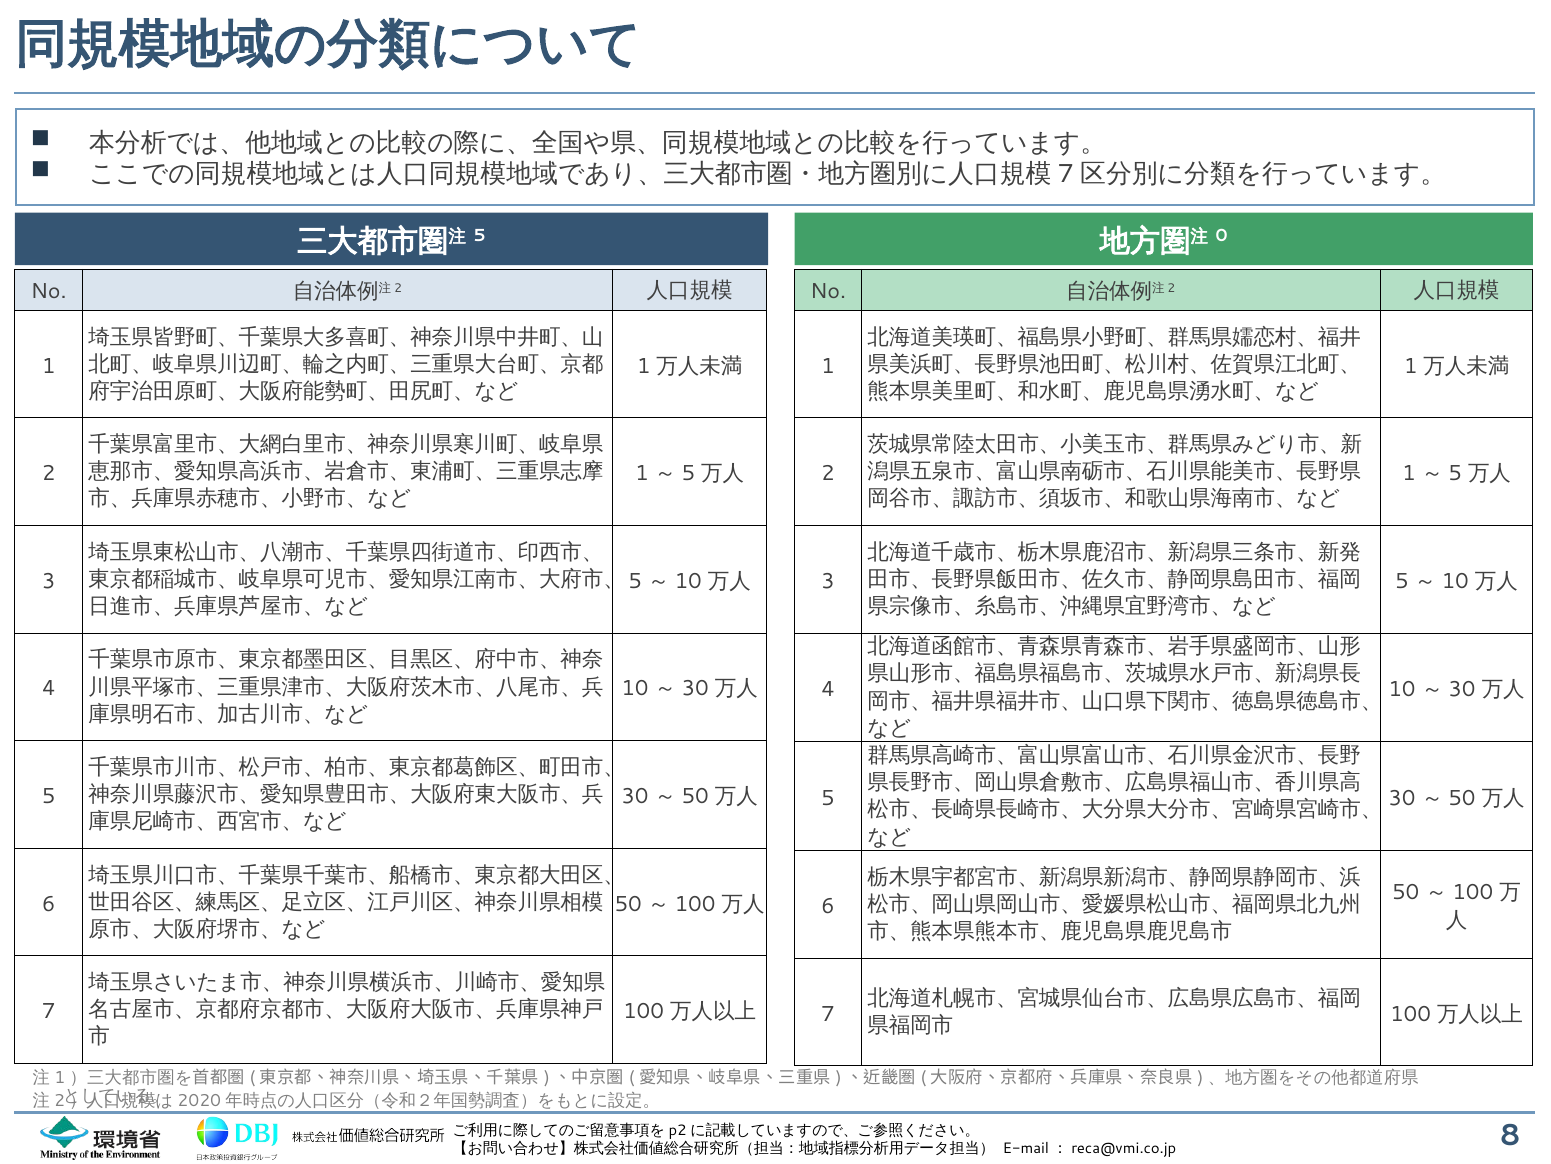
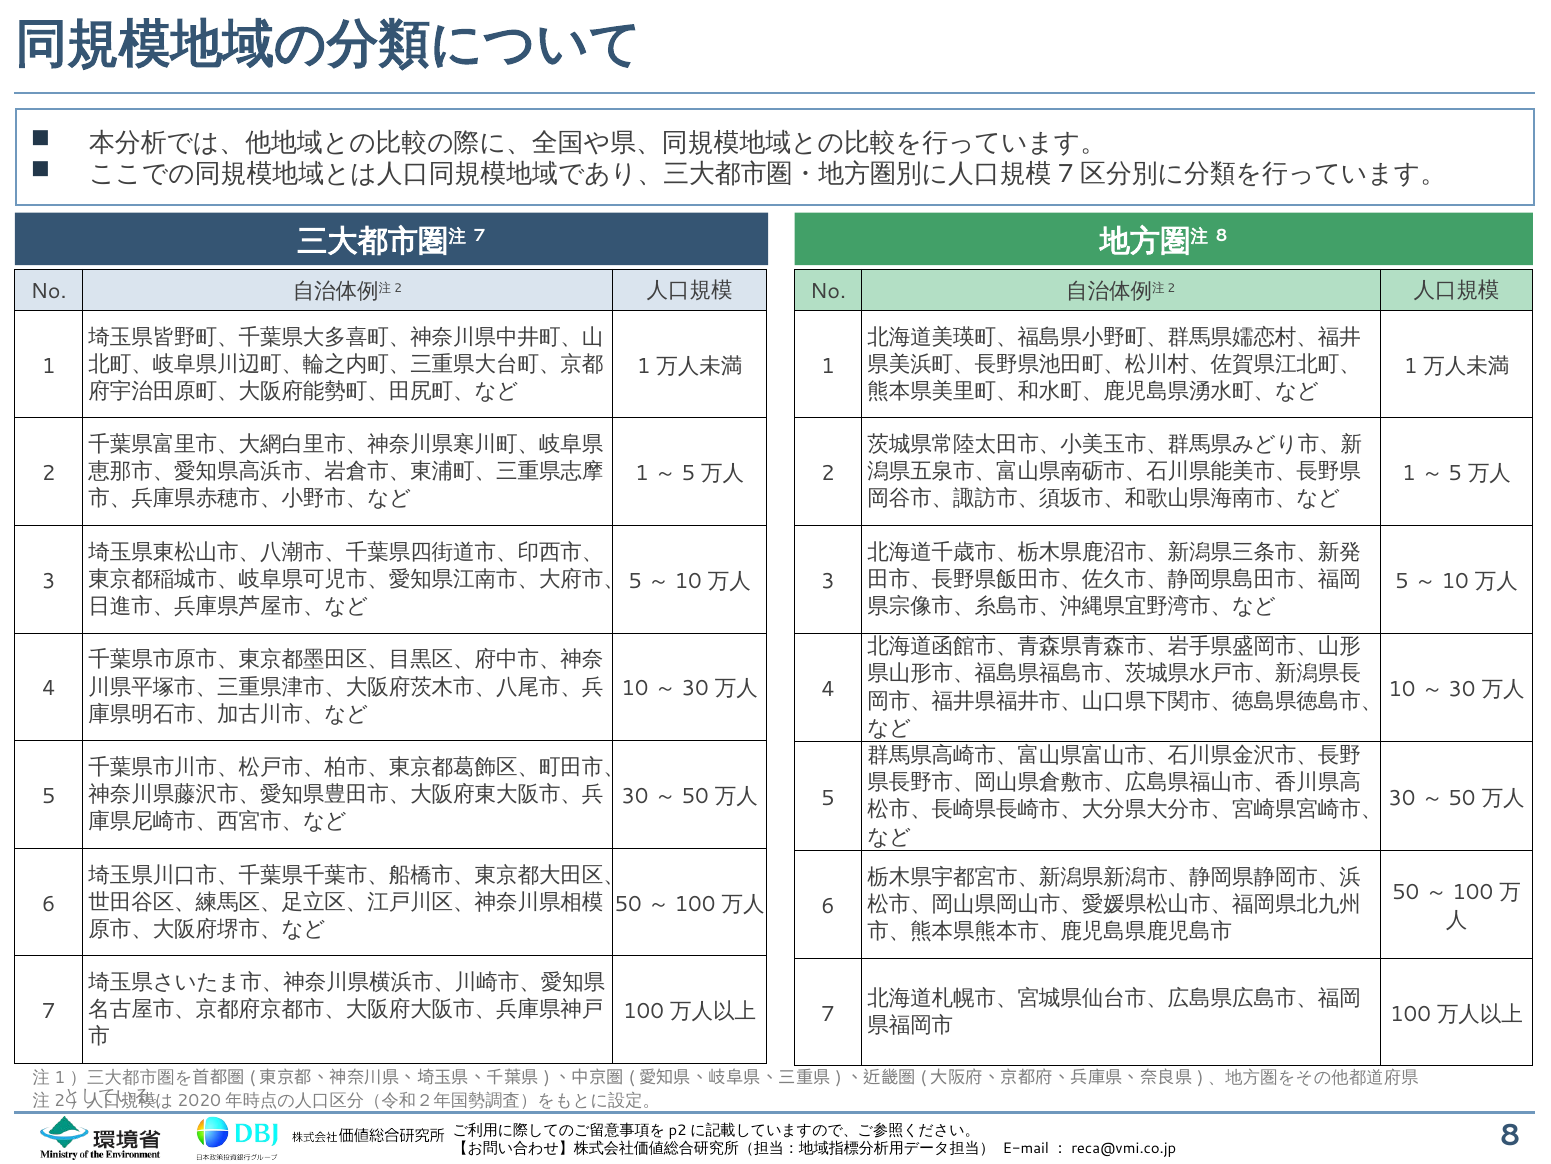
5 at (480, 236): 5 -> 7
0 at (1222, 236): 0 -> 8
